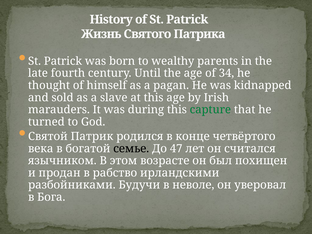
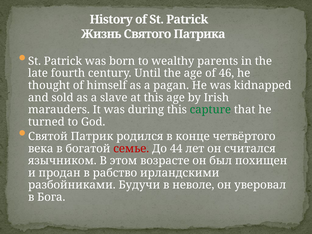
34: 34 -> 46
семье colour: black -> red
47: 47 -> 44
